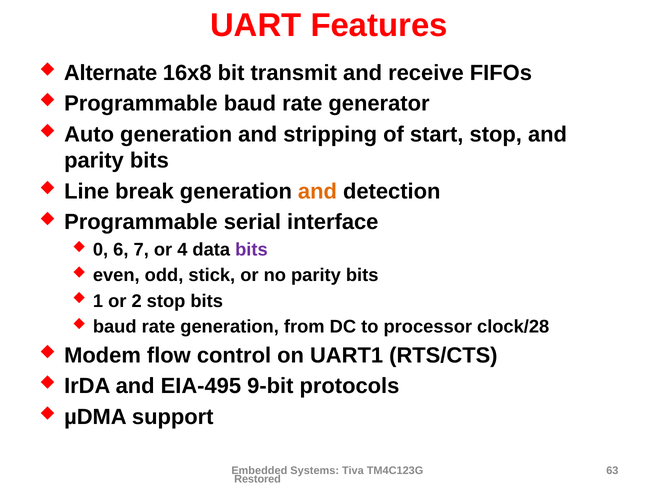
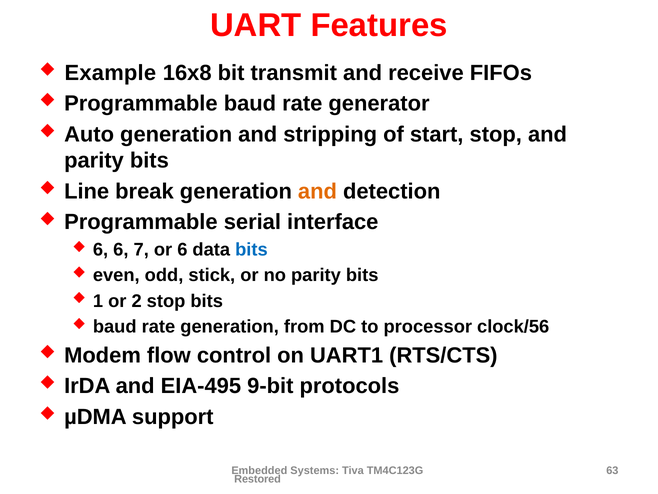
Alternate: Alternate -> Example
0 at (101, 249): 0 -> 6
or 4: 4 -> 6
bits at (251, 249) colour: purple -> blue
clock/28: clock/28 -> clock/56
